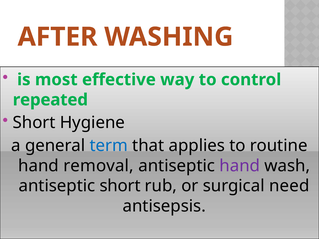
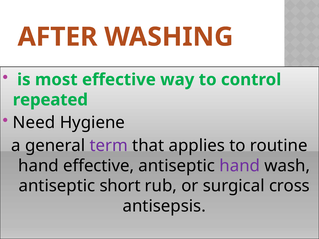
Short at (34, 123): Short -> Need
term colour: blue -> purple
hand removal: removal -> effective
need: need -> cross
